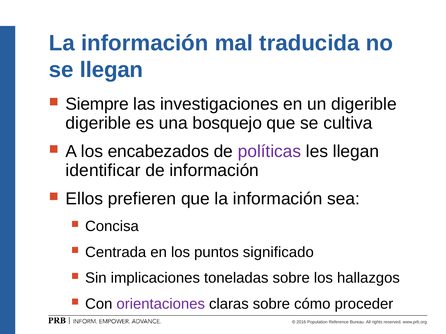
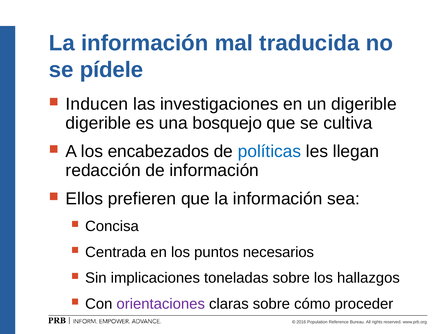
se llegan: llegan -> pídele
Siempre: Siempre -> Inducen
políticas colour: purple -> blue
identificar: identificar -> redacción
significado: significado -> necesarios
